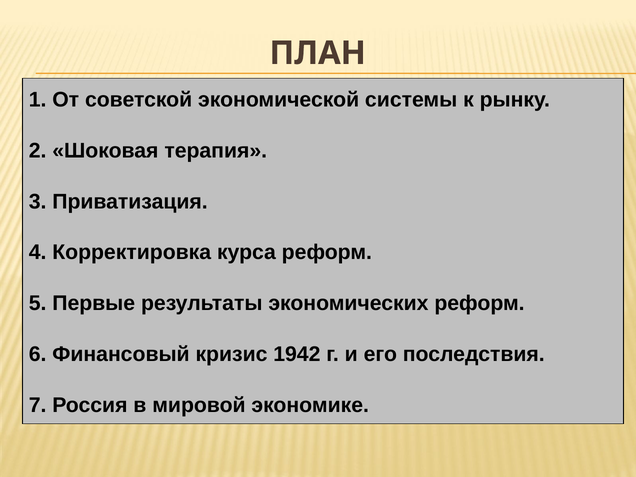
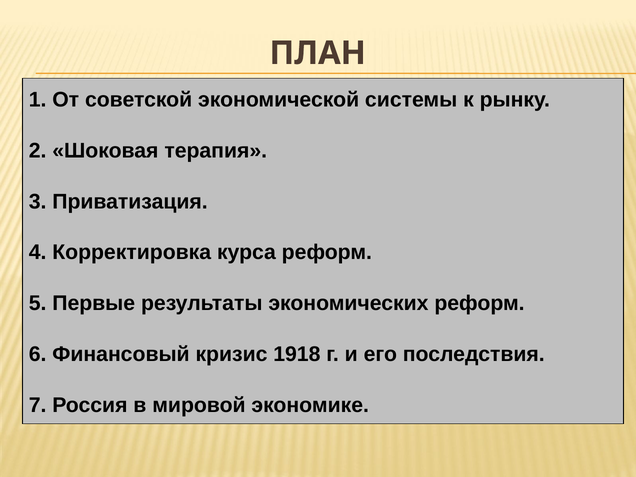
1942: 1942 -> 1918
